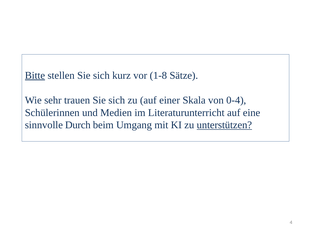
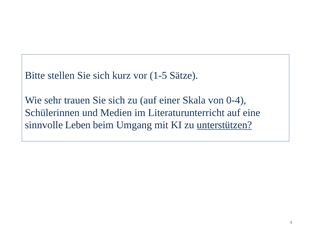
Bitte underline: present -> none
1-8: 1-8 -> 1-5
Durch: Durch -> Leben
